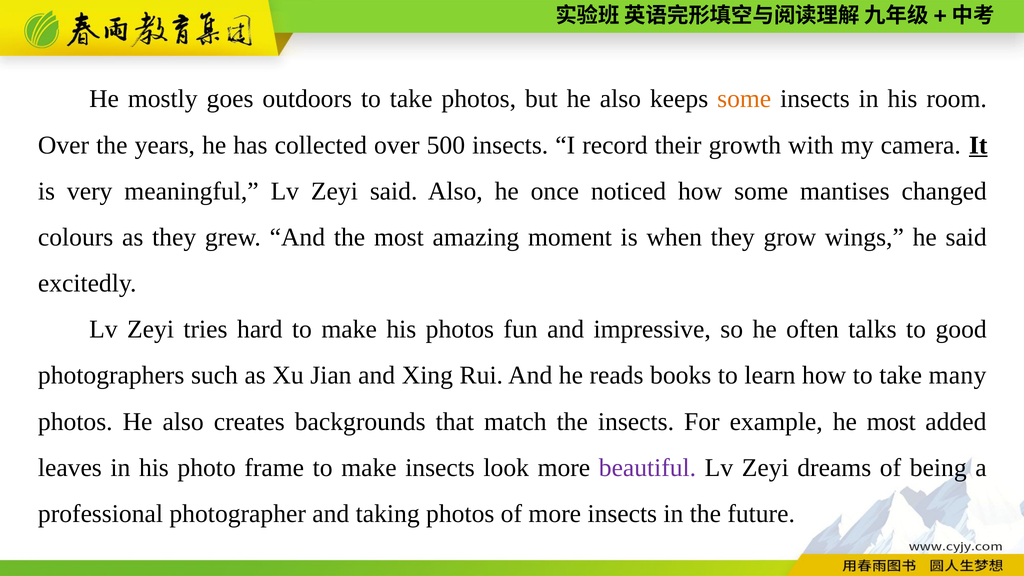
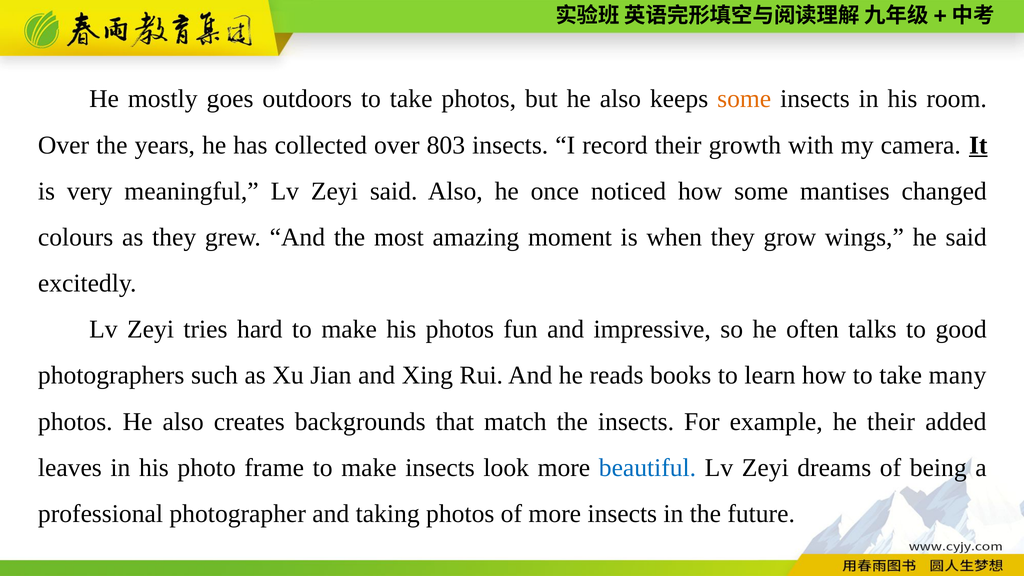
500: 500 -> 803
he most: most -> their
beautiful colour: purple -> blue
